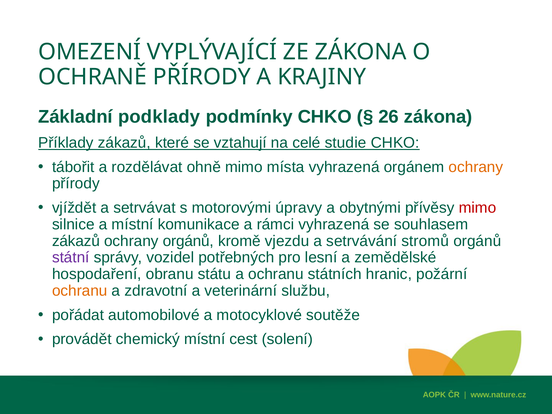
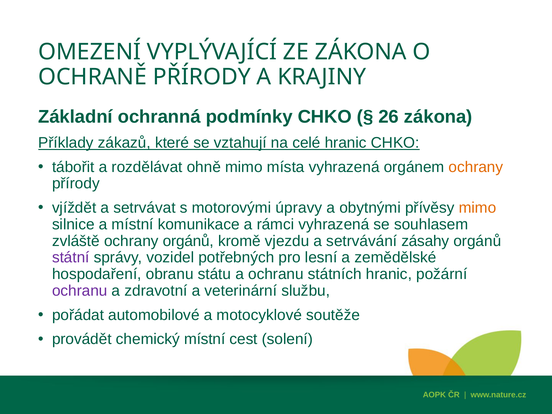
podklady: podklady -> ochranná
celé studie: studie -> hranic
mimo at (478, 208) colour: red -> orange
zákazů at (76, 241): zákazů -> zvláště
stromů: stromů -> zásahy
ochranu at (80, 291) colour: orange -> purple
